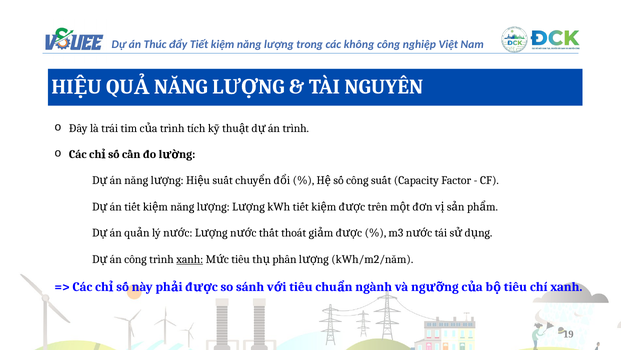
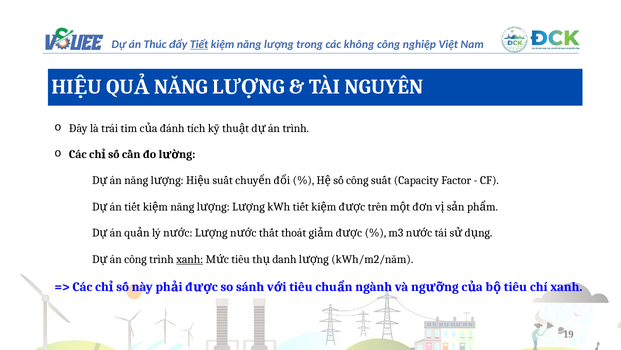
Tiết underline: none -> present
trình at (172, 128): trình -> đánh
phân: phân -> danh
